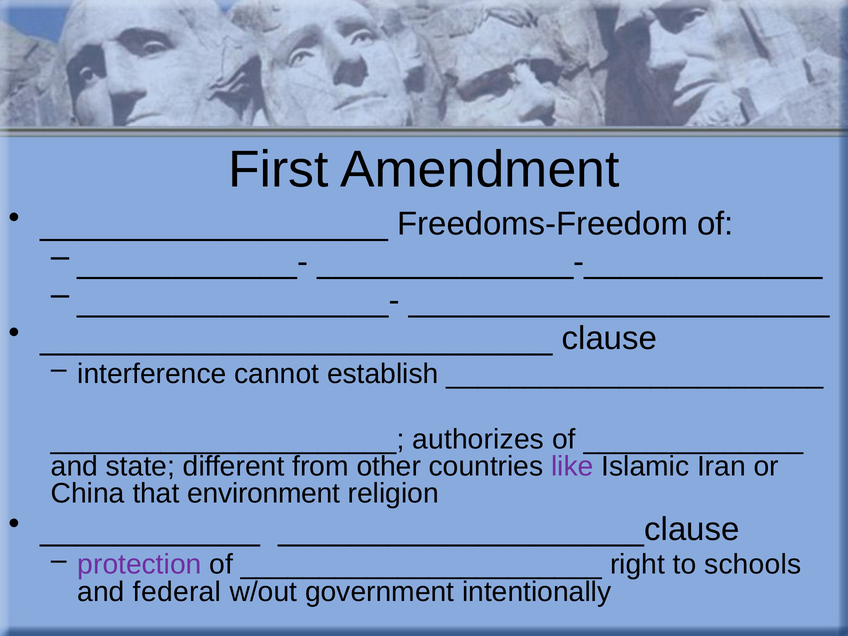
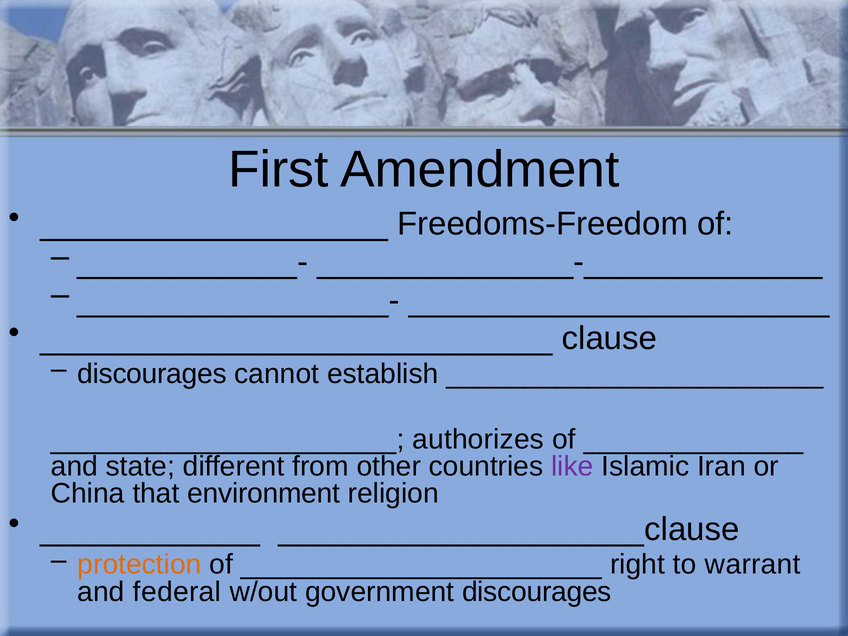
interference at (152, 374): interference -> discourages
protection colour: purple -> orange
schools: schools -> warrant
government intentionally: intentionally -> discourages
